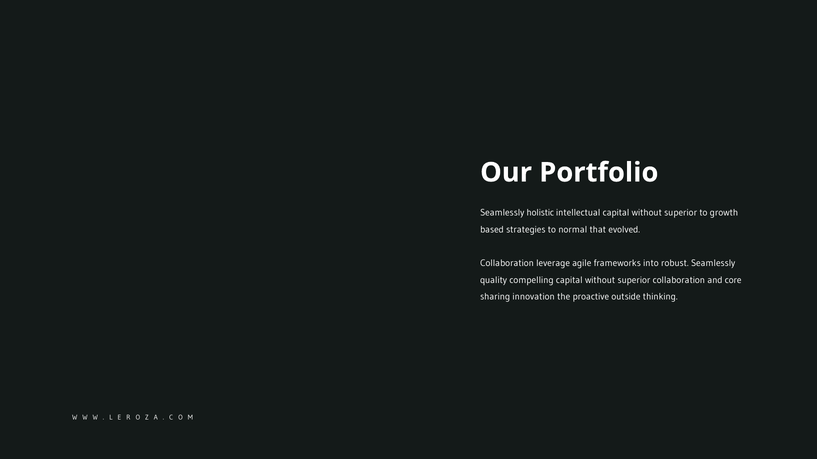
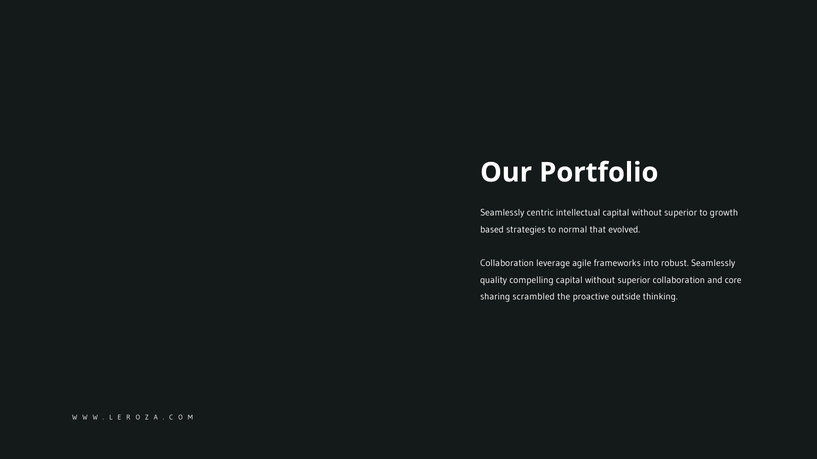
holistic: holistic -> centric
innovation: innovation -> scrambled
